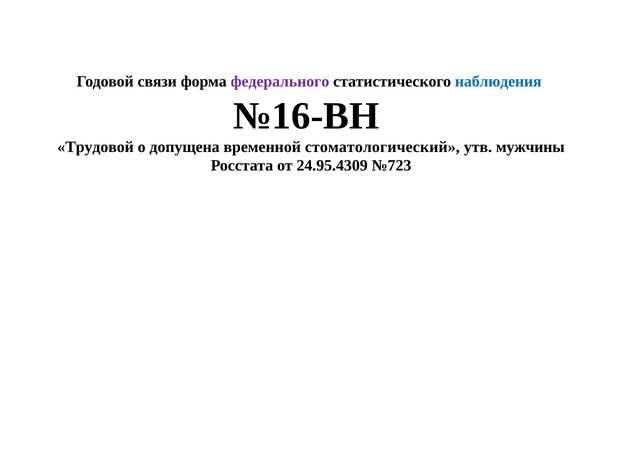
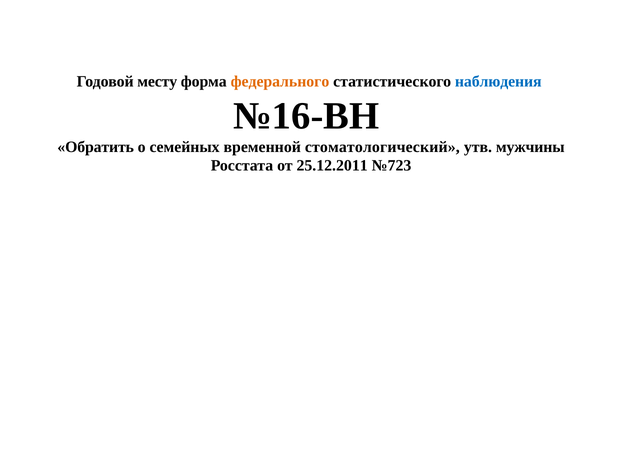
связи: связи -> месту
федерального colour: purple -> orange
Трудовой: Трудовой -> Обратить
допущена: допущена -> семейных
24.95.4309: 24.95.4309 -> 25.12.2011
